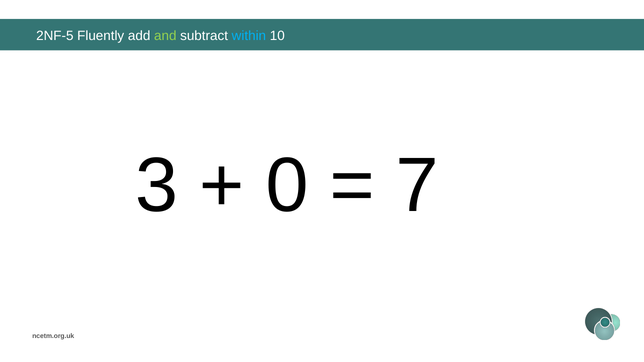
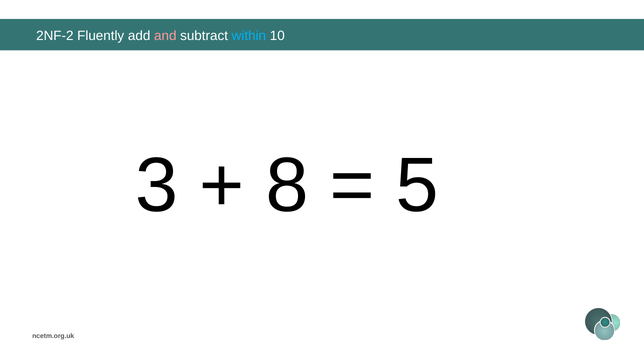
2NF-5: 2NF-5 -> 2NF-2
and colour: light green -> pink
0: 0 -> 8
7: 7 -> 5
